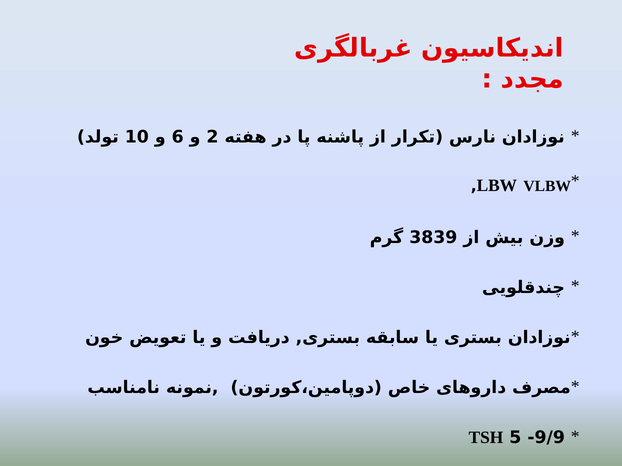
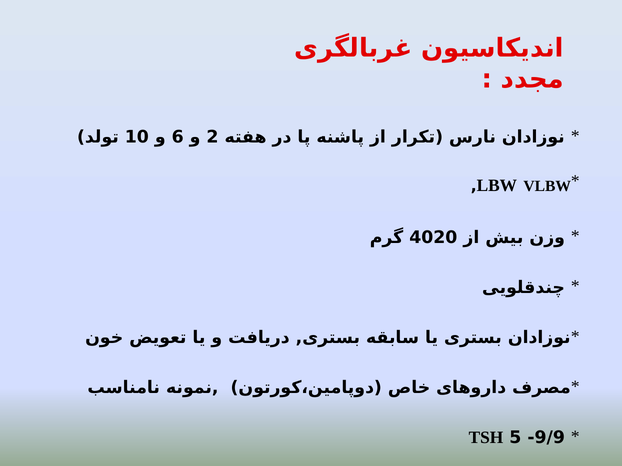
3839: 3839 -> 4020
